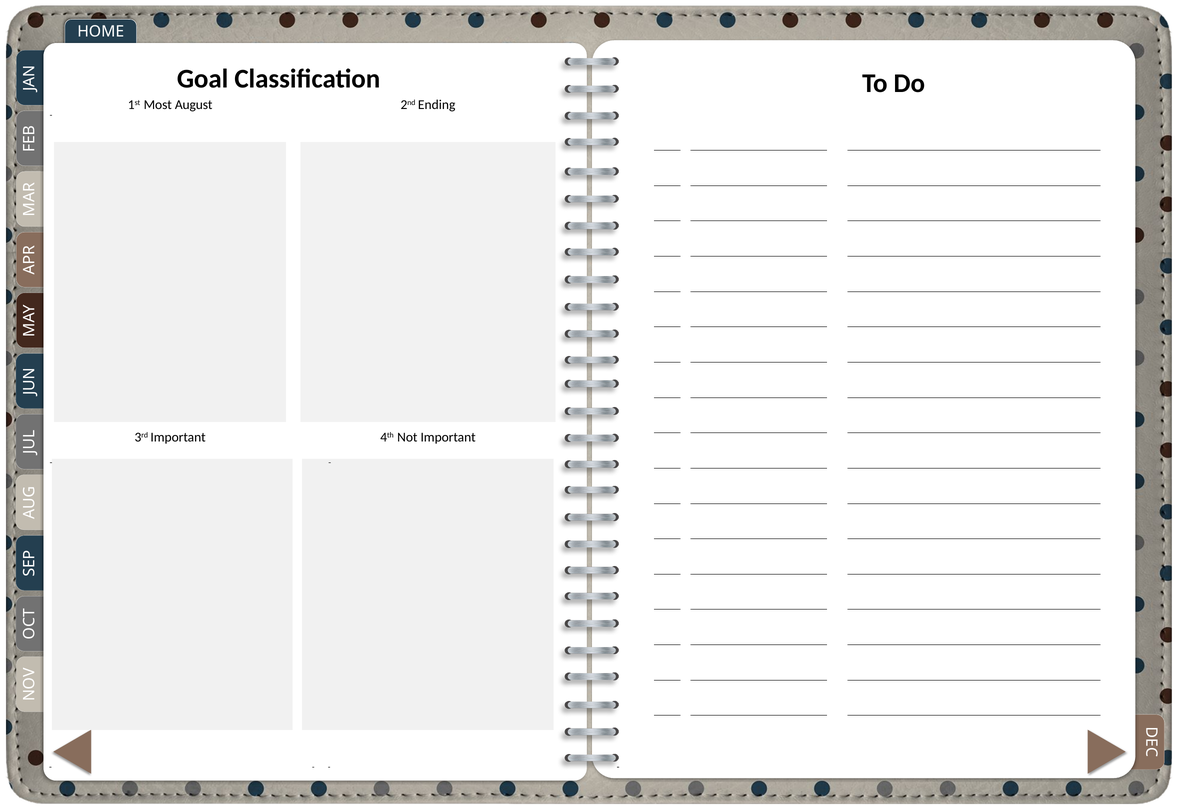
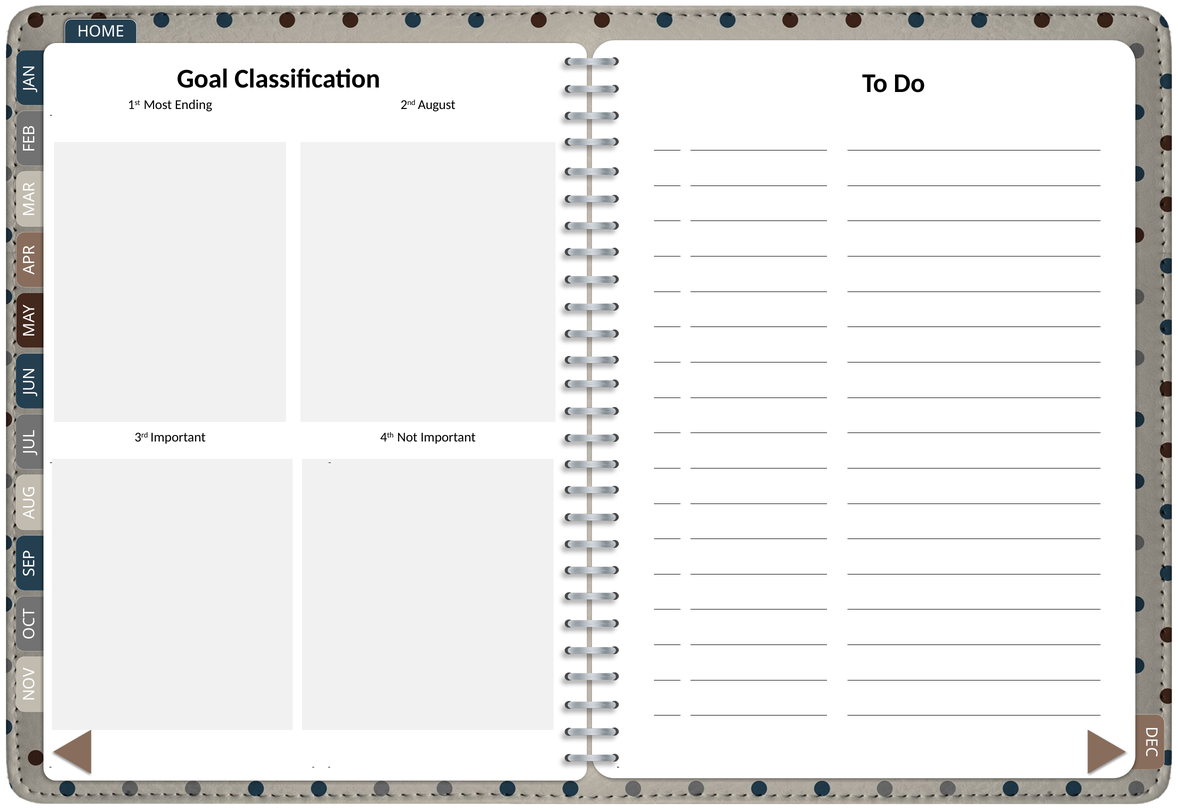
August: August -> Ending
Ending: Ending -> August
